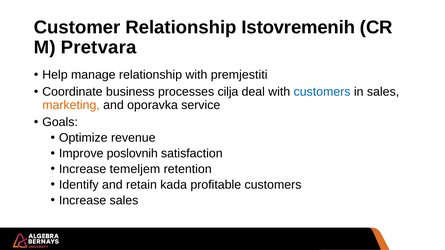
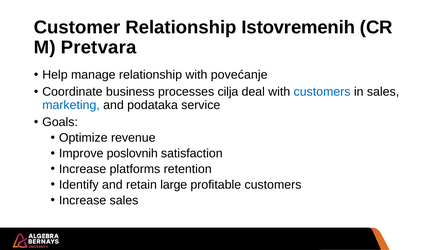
premjestiti: premjestiti -> povećanje
marketing colour: orange -> blue
oporavka: oporavka -> podataka
temeljem: temeljem -> platforms
kada: kada -> large
